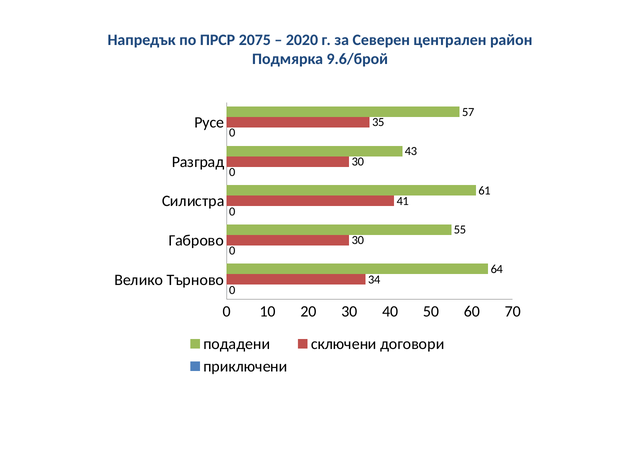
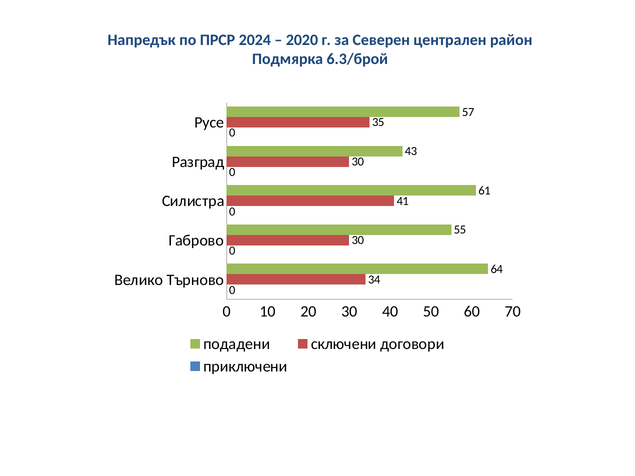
2075: 2075 -> 2024
9.6/брой: 9.6/брой -> 6.3/брой
